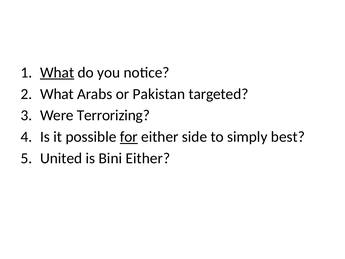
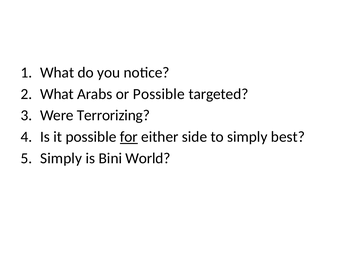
What at (57, 72) underline: present -> none
or Pakistan: Pakistan -> Possible
United at (61, 158): United -> Simply
Bini Either: Either -> World
